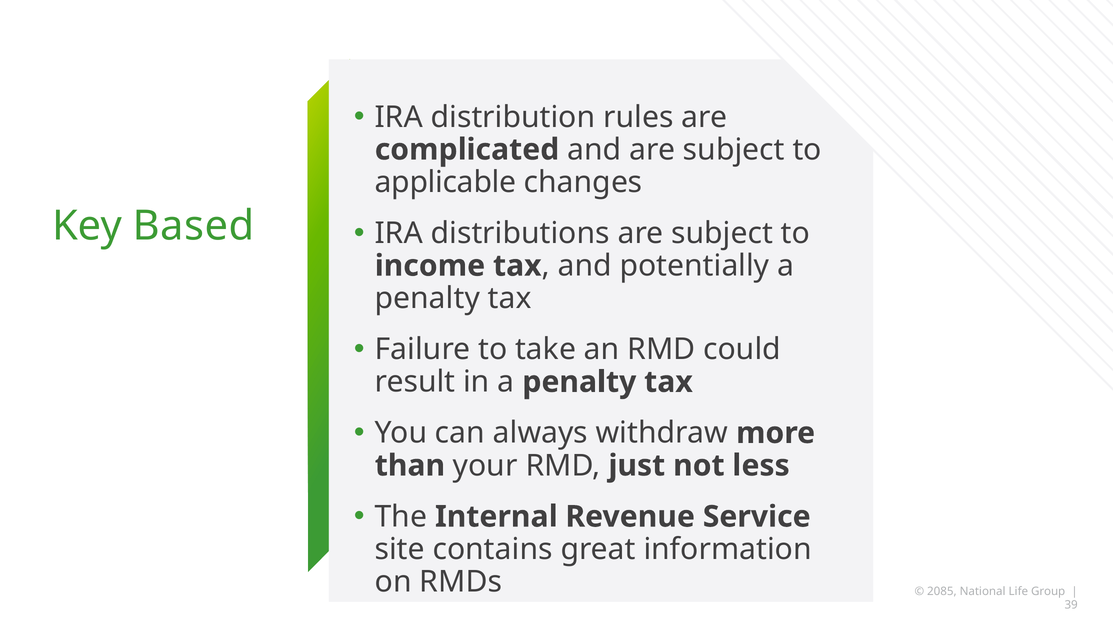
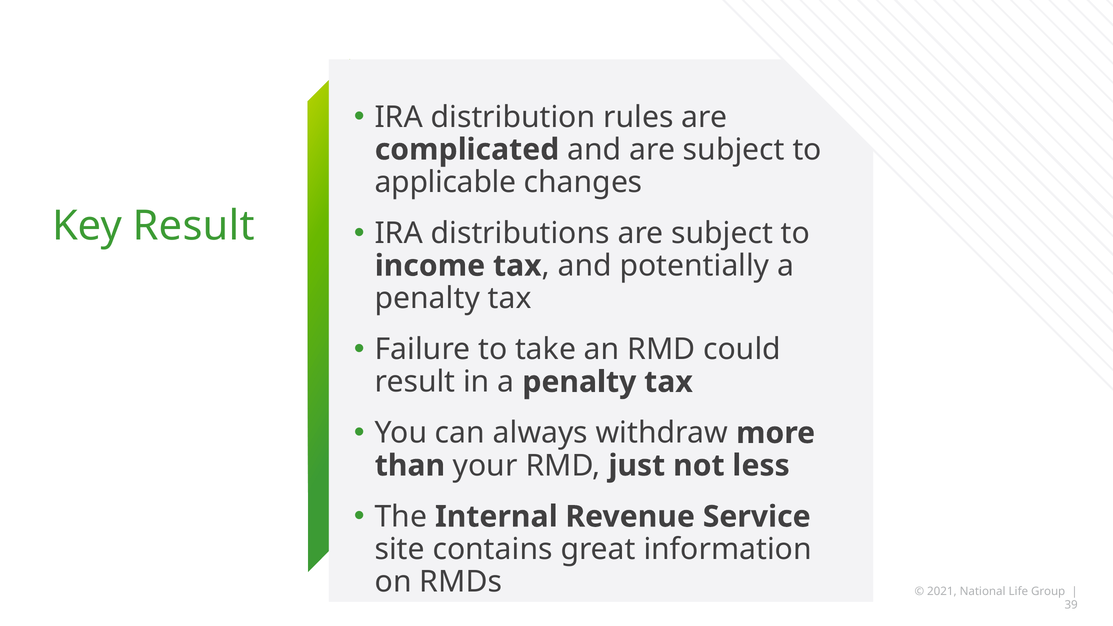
Key Based: Based -> Result
2085: 2085 -> 2021
